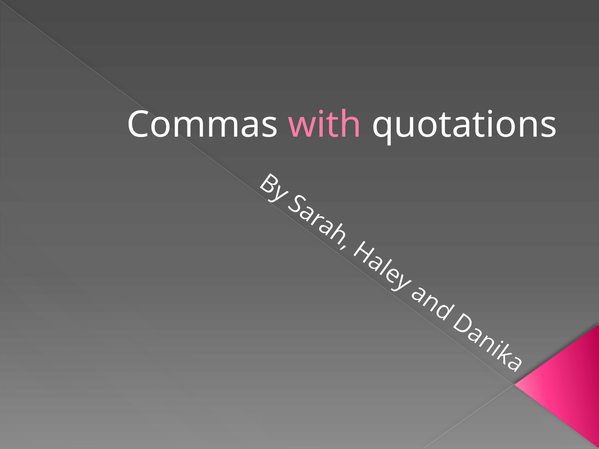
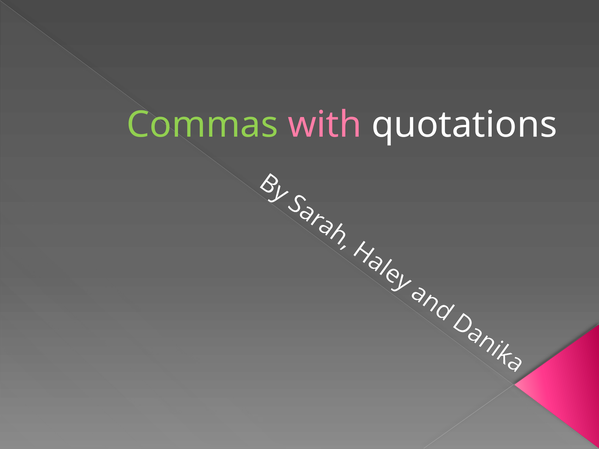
Commas colour: white -> light green
